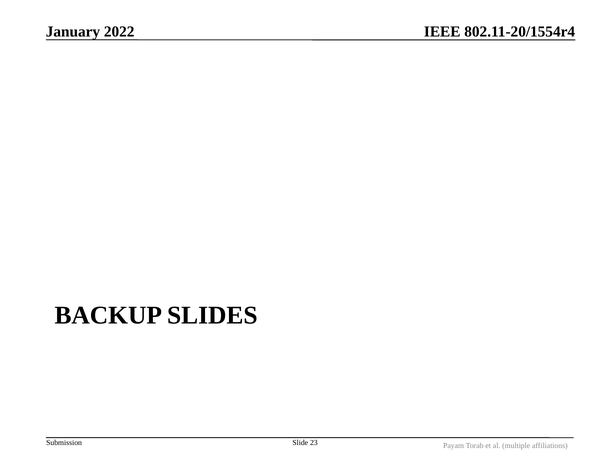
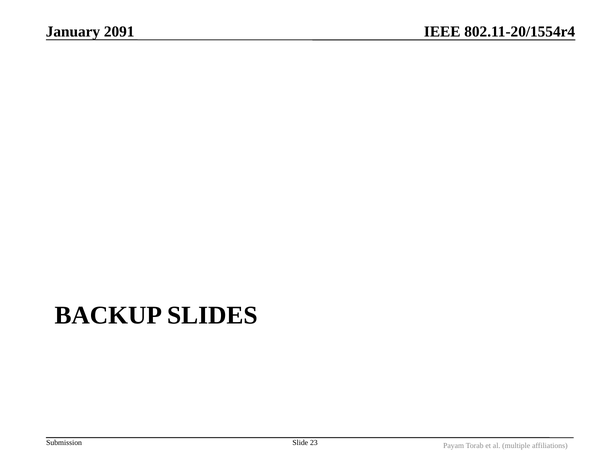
2022: 2022 -> 2091
